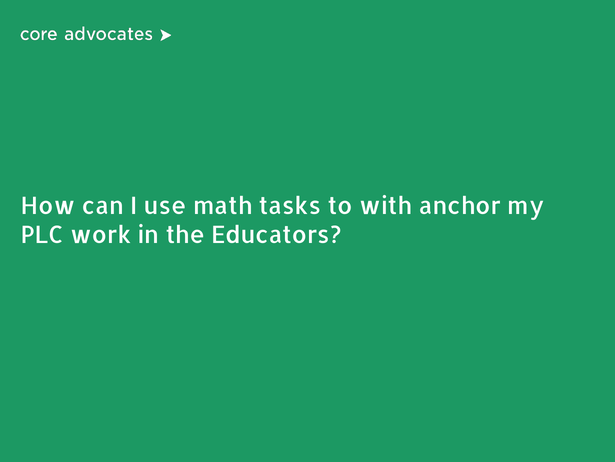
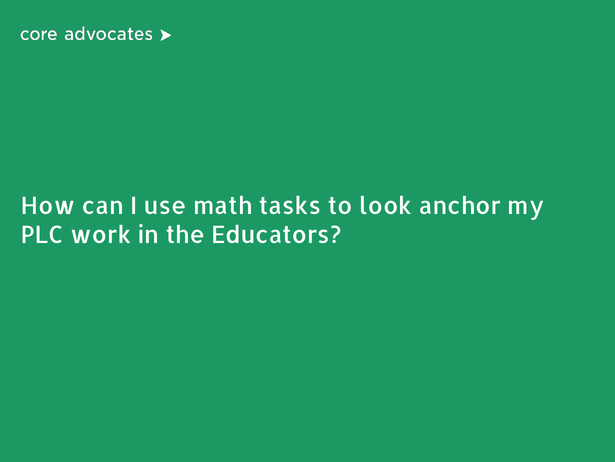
with: with -> look
